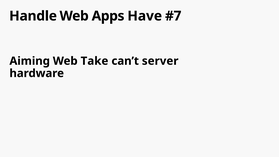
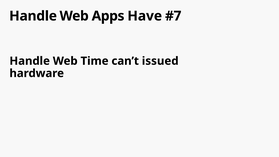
Aiming at (30, 61): Aiming -> Handle
Take: Take -> Time
server: server -> issued
